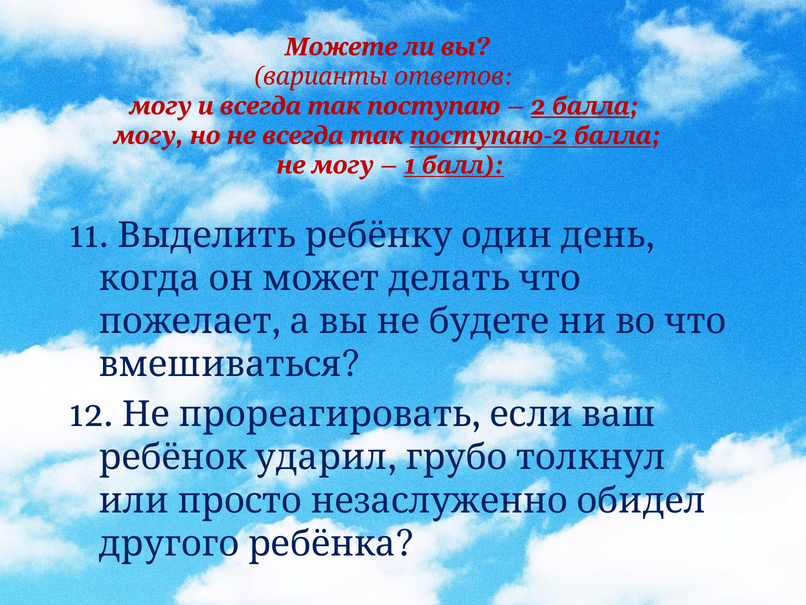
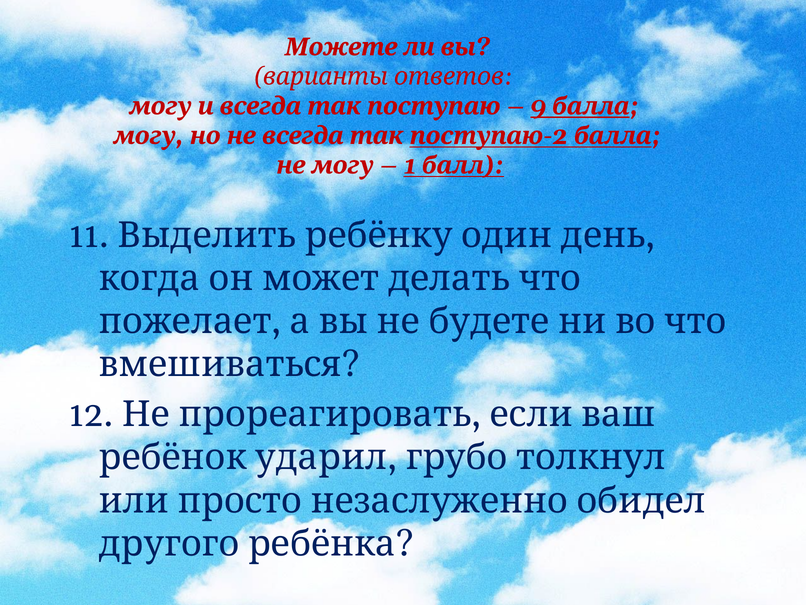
2: 2 -> 9
